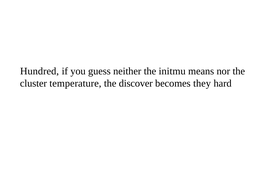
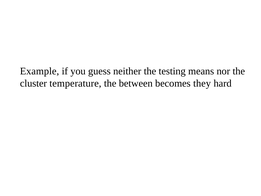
Hundred: Hundred -> Example
initmu: initmu -> testing
discover: discover -> between
